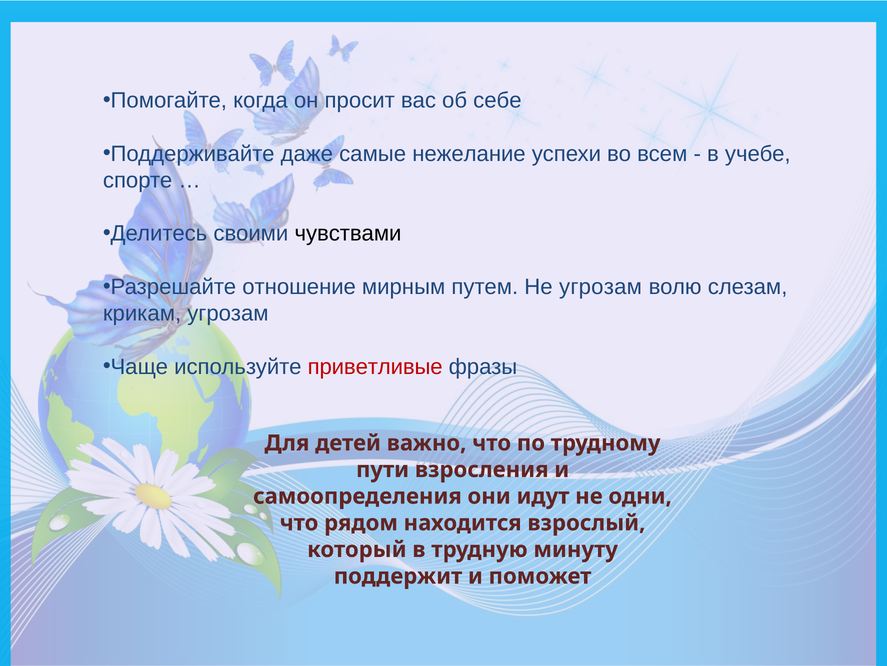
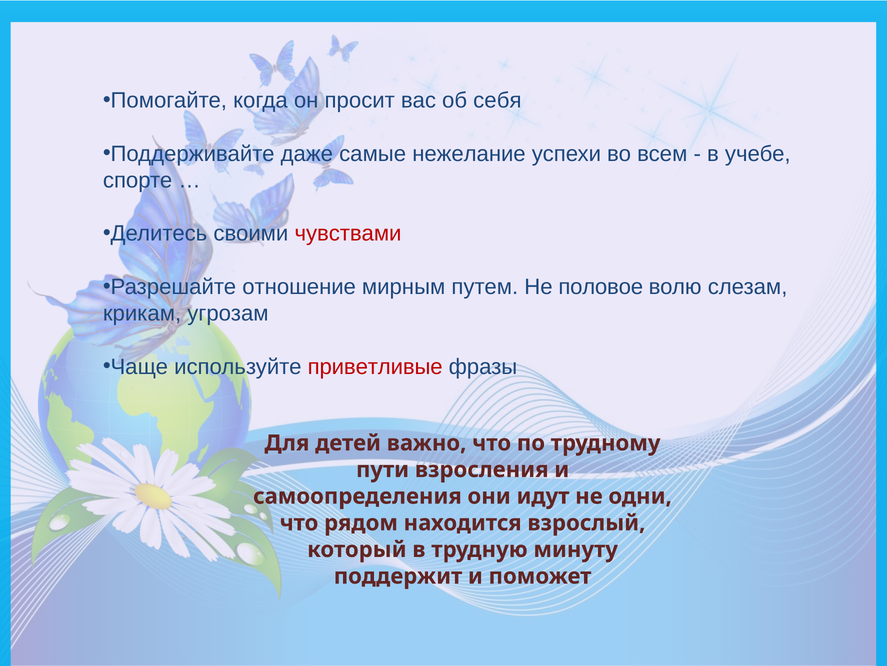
себе: себе -> себя
чувствами colour: black -> red
Не угрозам: угрозам -> половое
